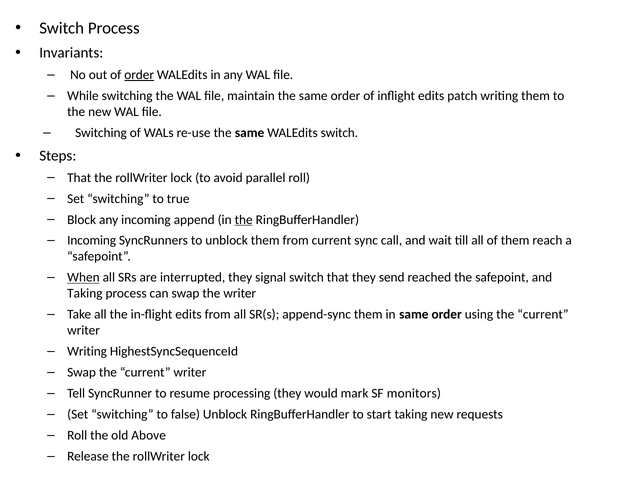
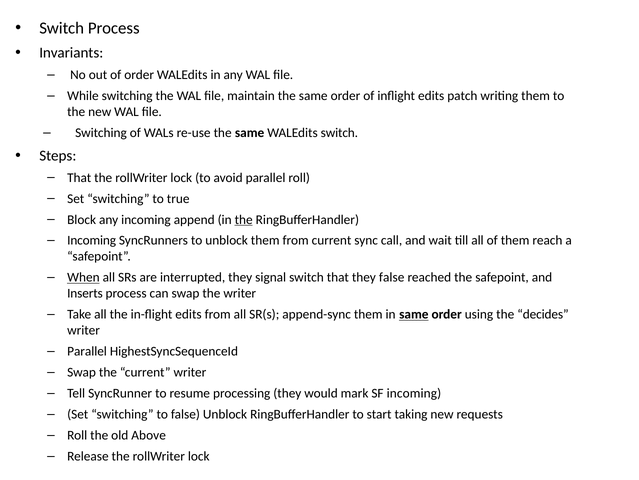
order at (139, 75) underline: present -> none
they send: send -> false
Taking at (85, 293): Taking -> Inserts
same at (414, 314) underline: none -> present
using the current: current -> decides
Writing at (87, 351): Writing -> Parallel
SF monitors: monitors -> incoming
